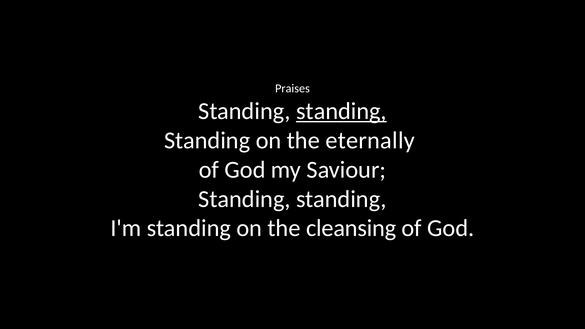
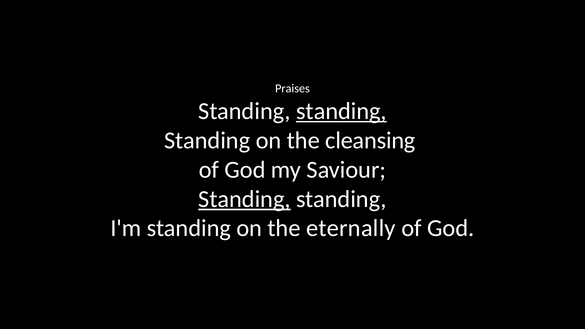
eternally: eternally -> cleansing
Standing at (244, 199) underline: none -> present
cleansing: cleansing -> eternally
